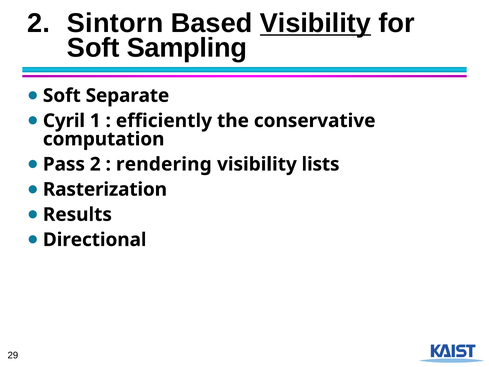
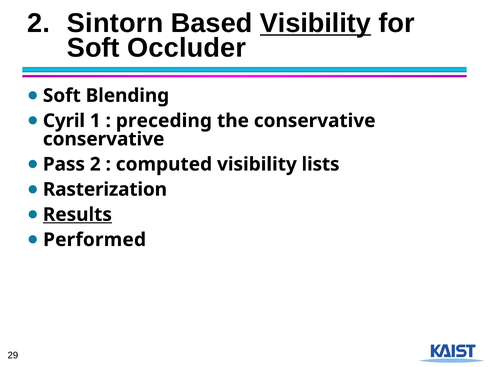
Sampling: Sampling -> Occluder
Separate: Separate -> Blending
efficiently: efficiently -> preceding
computation at (104, 139): computation -> conservative
rendering: rendering -> computed
Results underline: none -> present
Directional: Directional -> Performed
